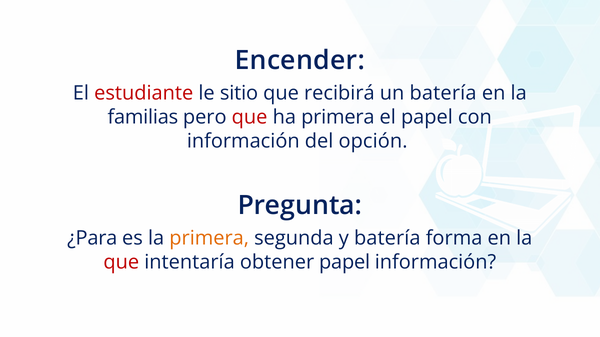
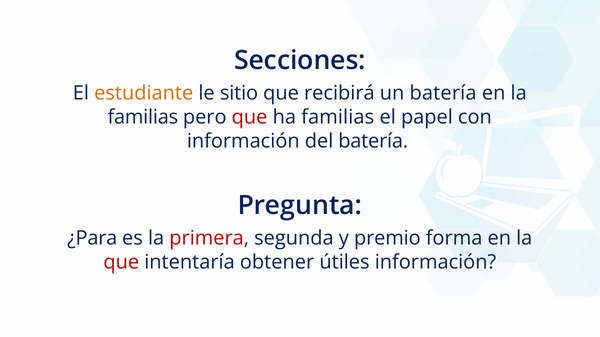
Encender: Encender -> Secciones
estudiante colour: red -> orange
ha primera: primera -> familias
del opción: opción -> batería
primera at (209, 238) colour: orange -> red
y batería: batería -> premio
obtener papel: papel -> útiles
